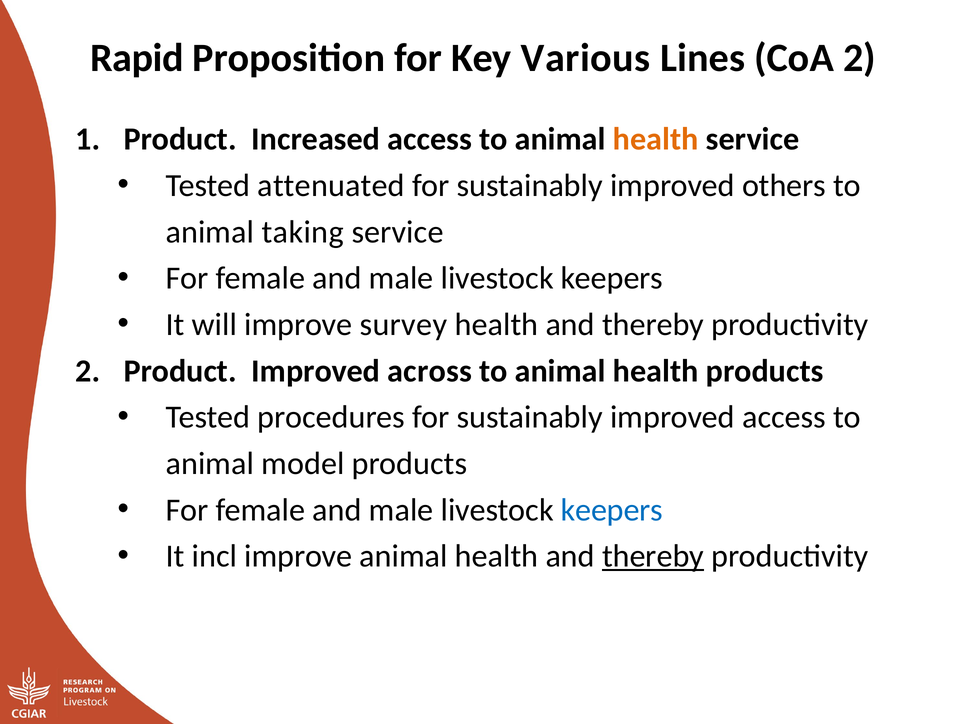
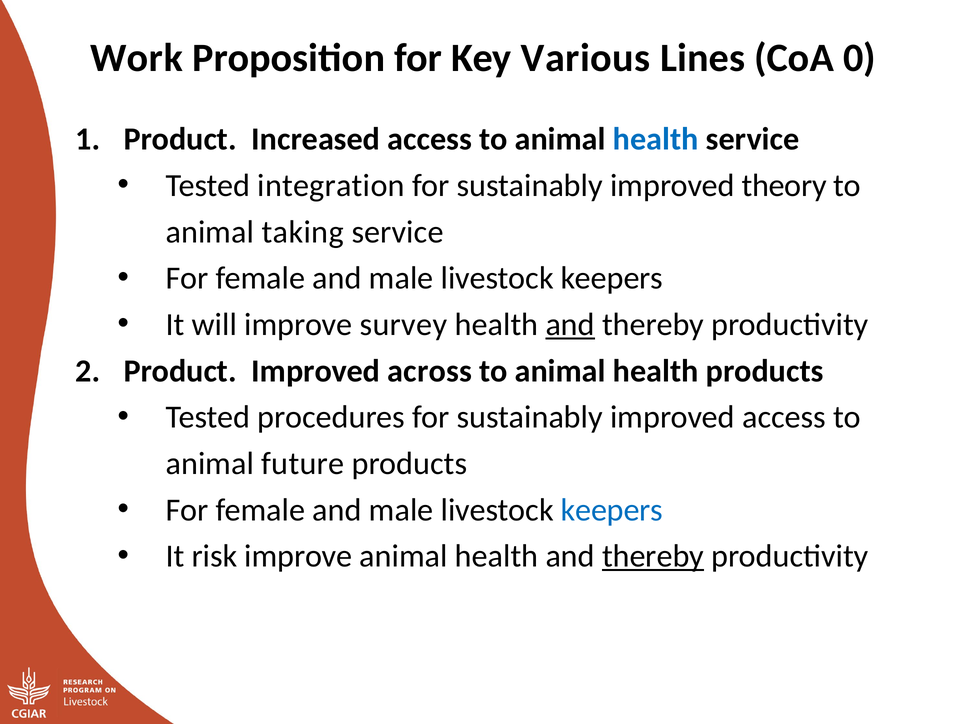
Rapid: Rapid -> Work
CoA 2: 2 -> 0
health at (656, 139) colour: orange -> blue
attenuated: attenuated -> integration
others: others -> theory
and at (570, 325) underline: none -> present
model: model -> future
incl: incl -> risk
